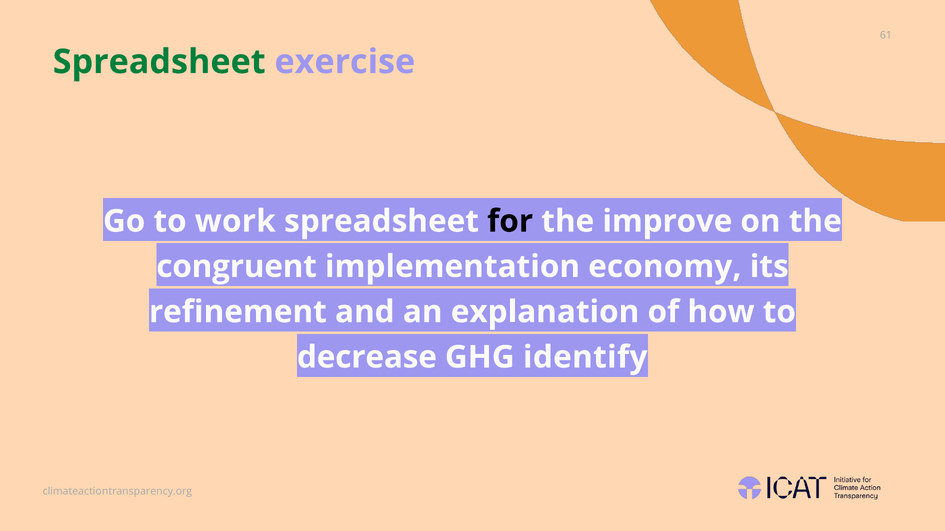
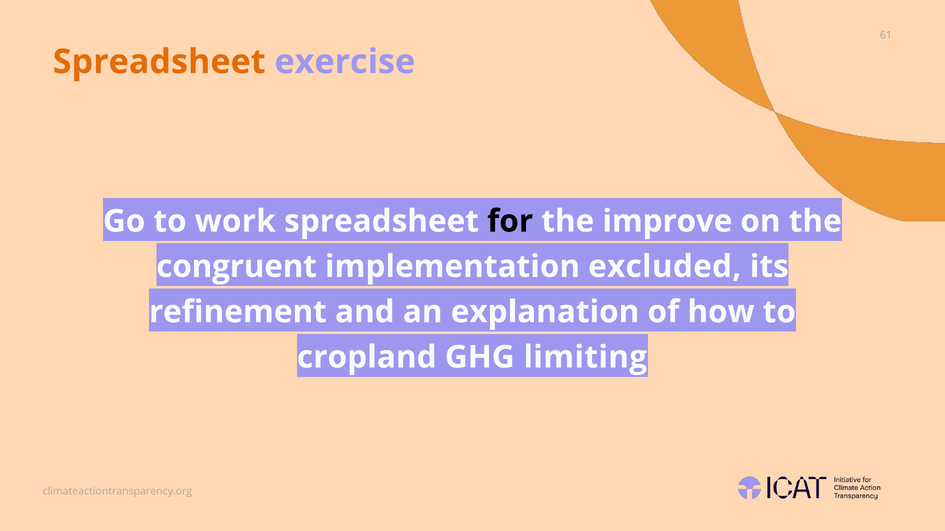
Spreadsheet at (159, 62) colour: green -> orange
economy: economy -> excluded
decrease: decrease -> cropland
identify: identify -> limiting
